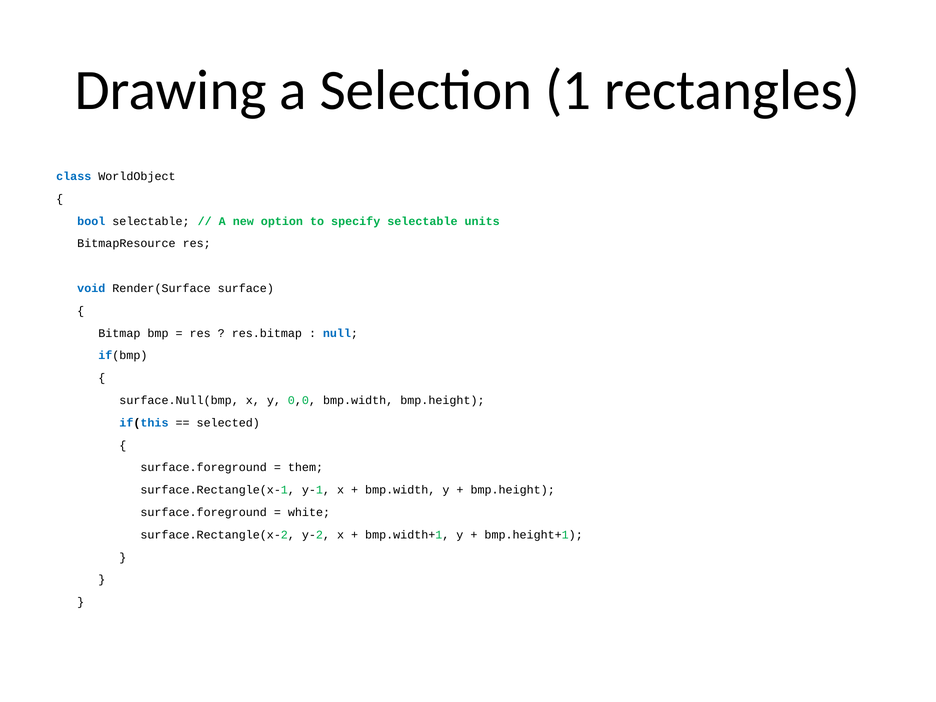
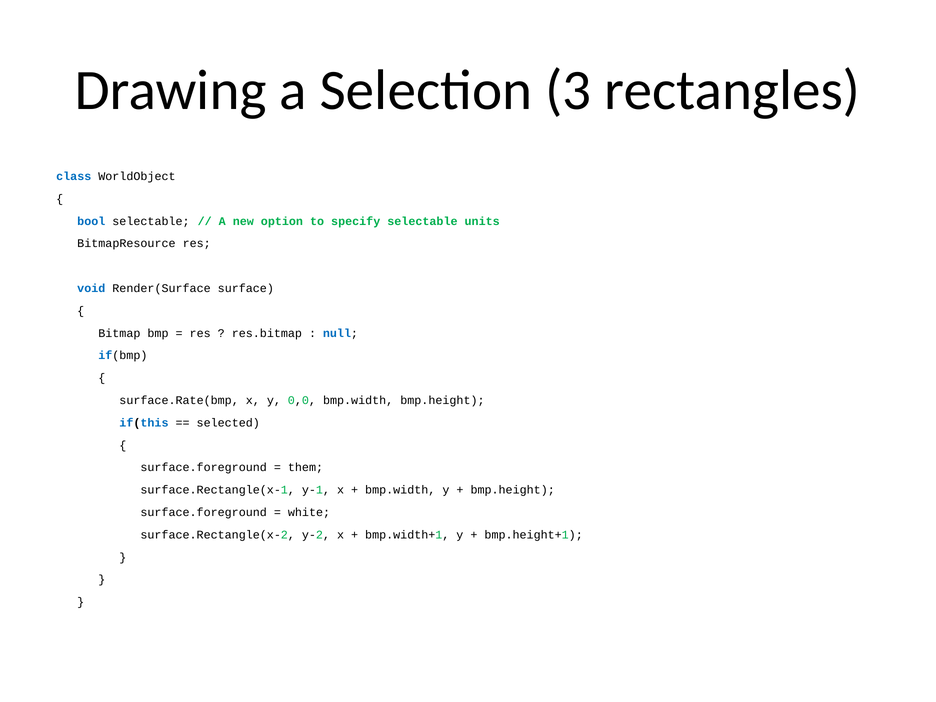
1: 1 -> 3
surface.Null(bmp: surface.Null(bmp -> surface.Rate(bmp
